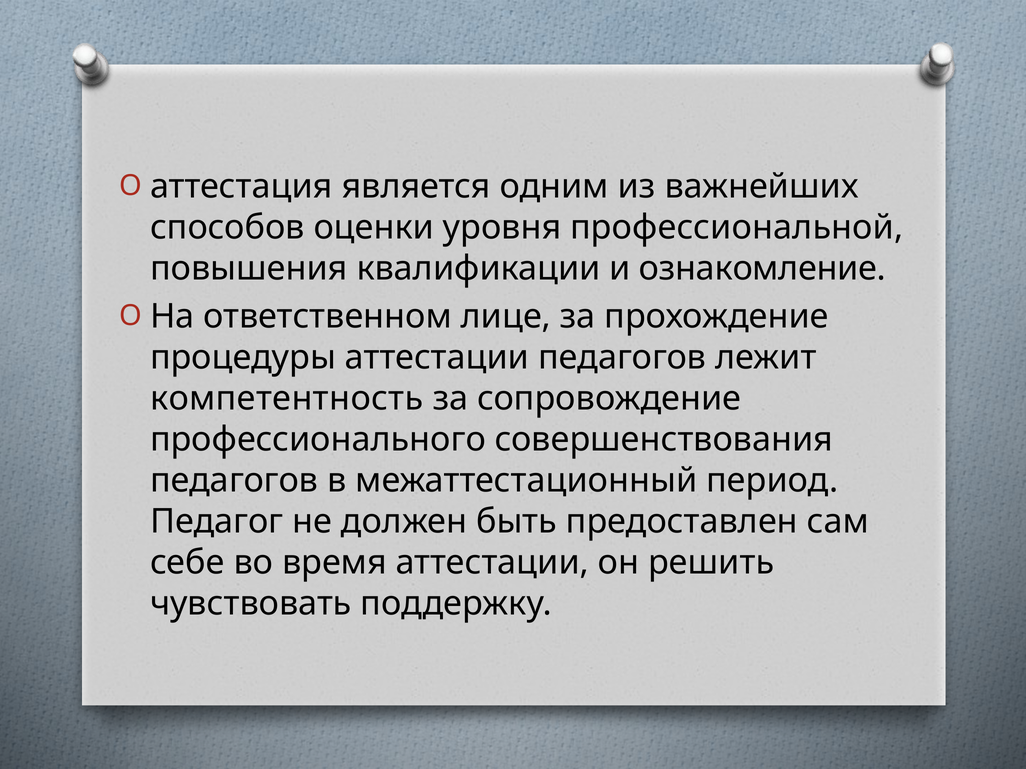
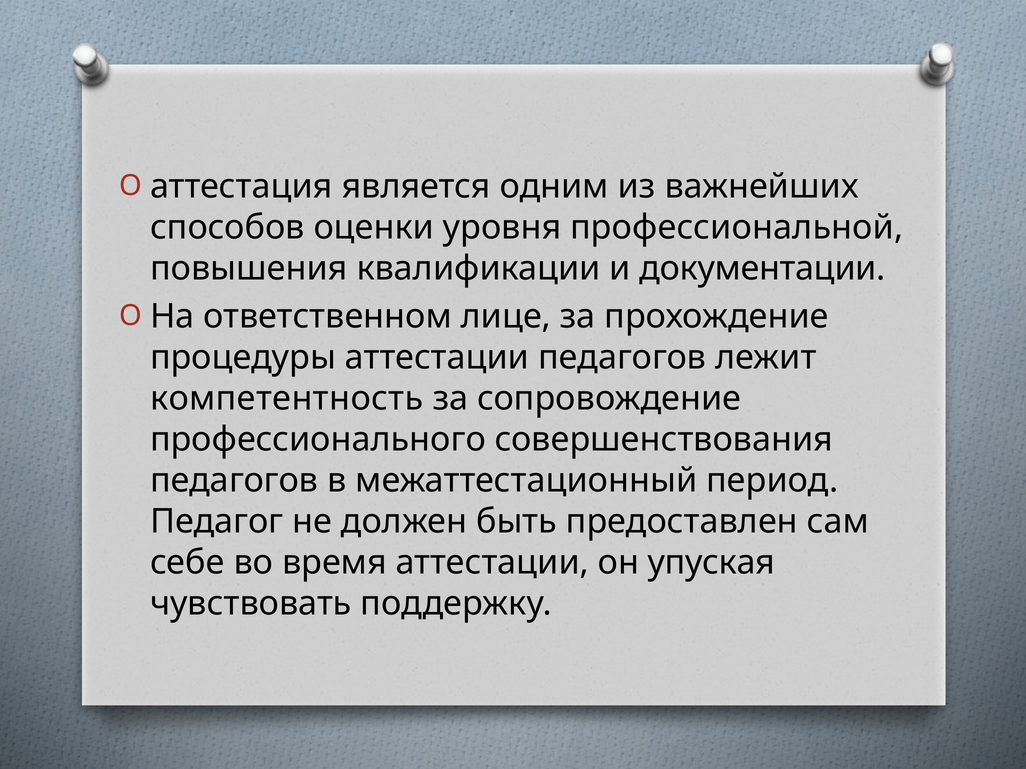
ознакомление: ознакомление -> документации
решить: решить -> упуская
